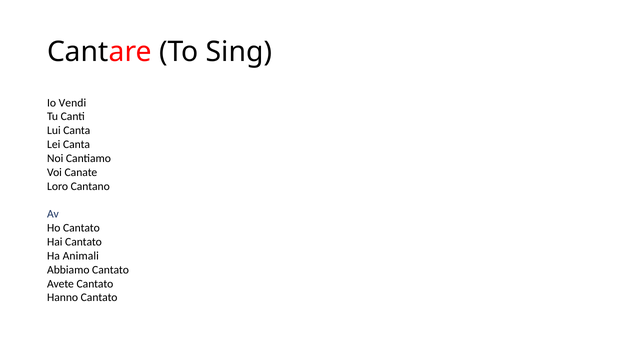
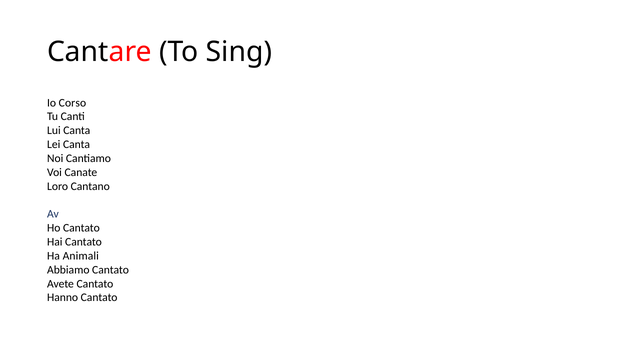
Vendi: Vendi -> Corso
